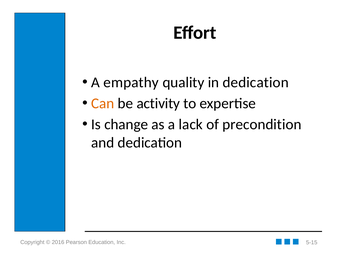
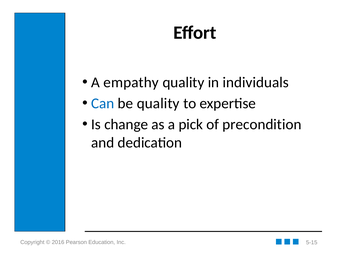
in dedication: dedication -> individuals
Can colour: orange -> blue
be activity: activity -> quality
lack: lack -> pick
